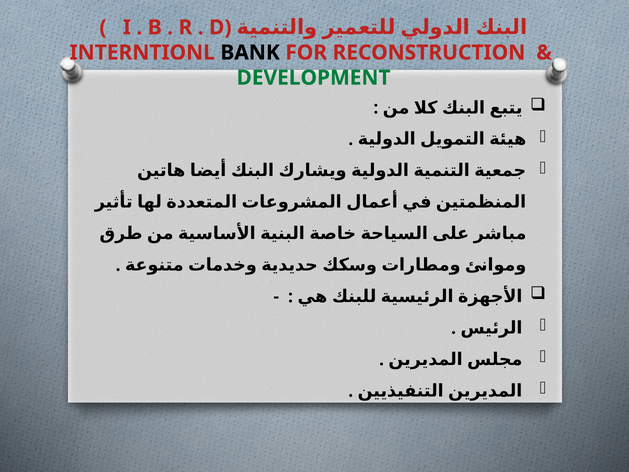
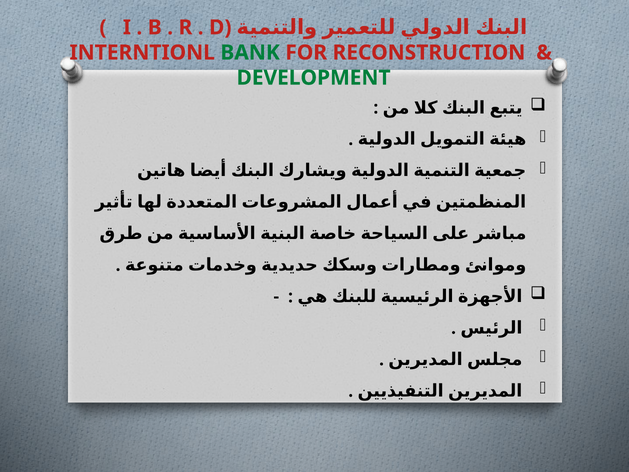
BANK colour: black -> green
